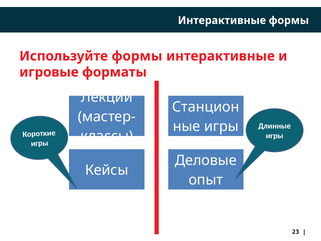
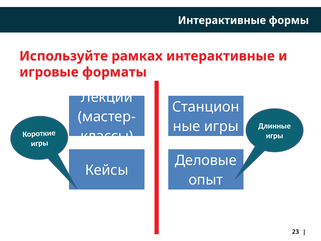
Используйте формы: формы -> рамках
